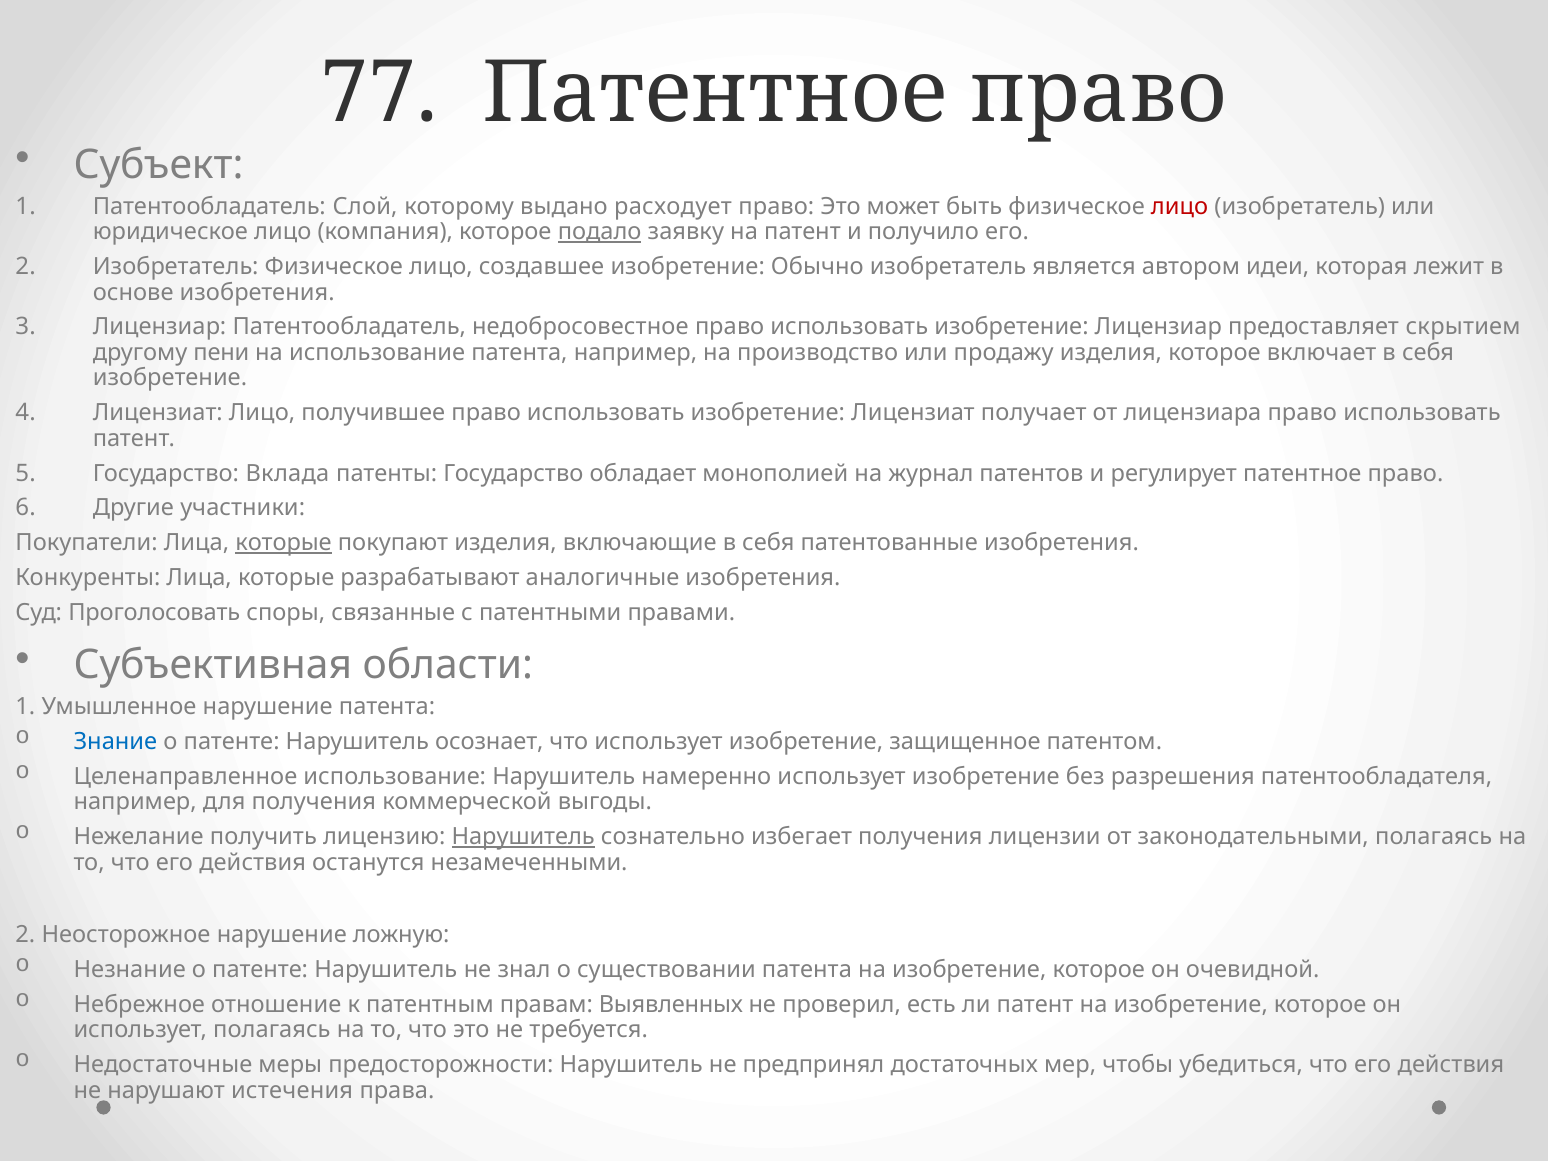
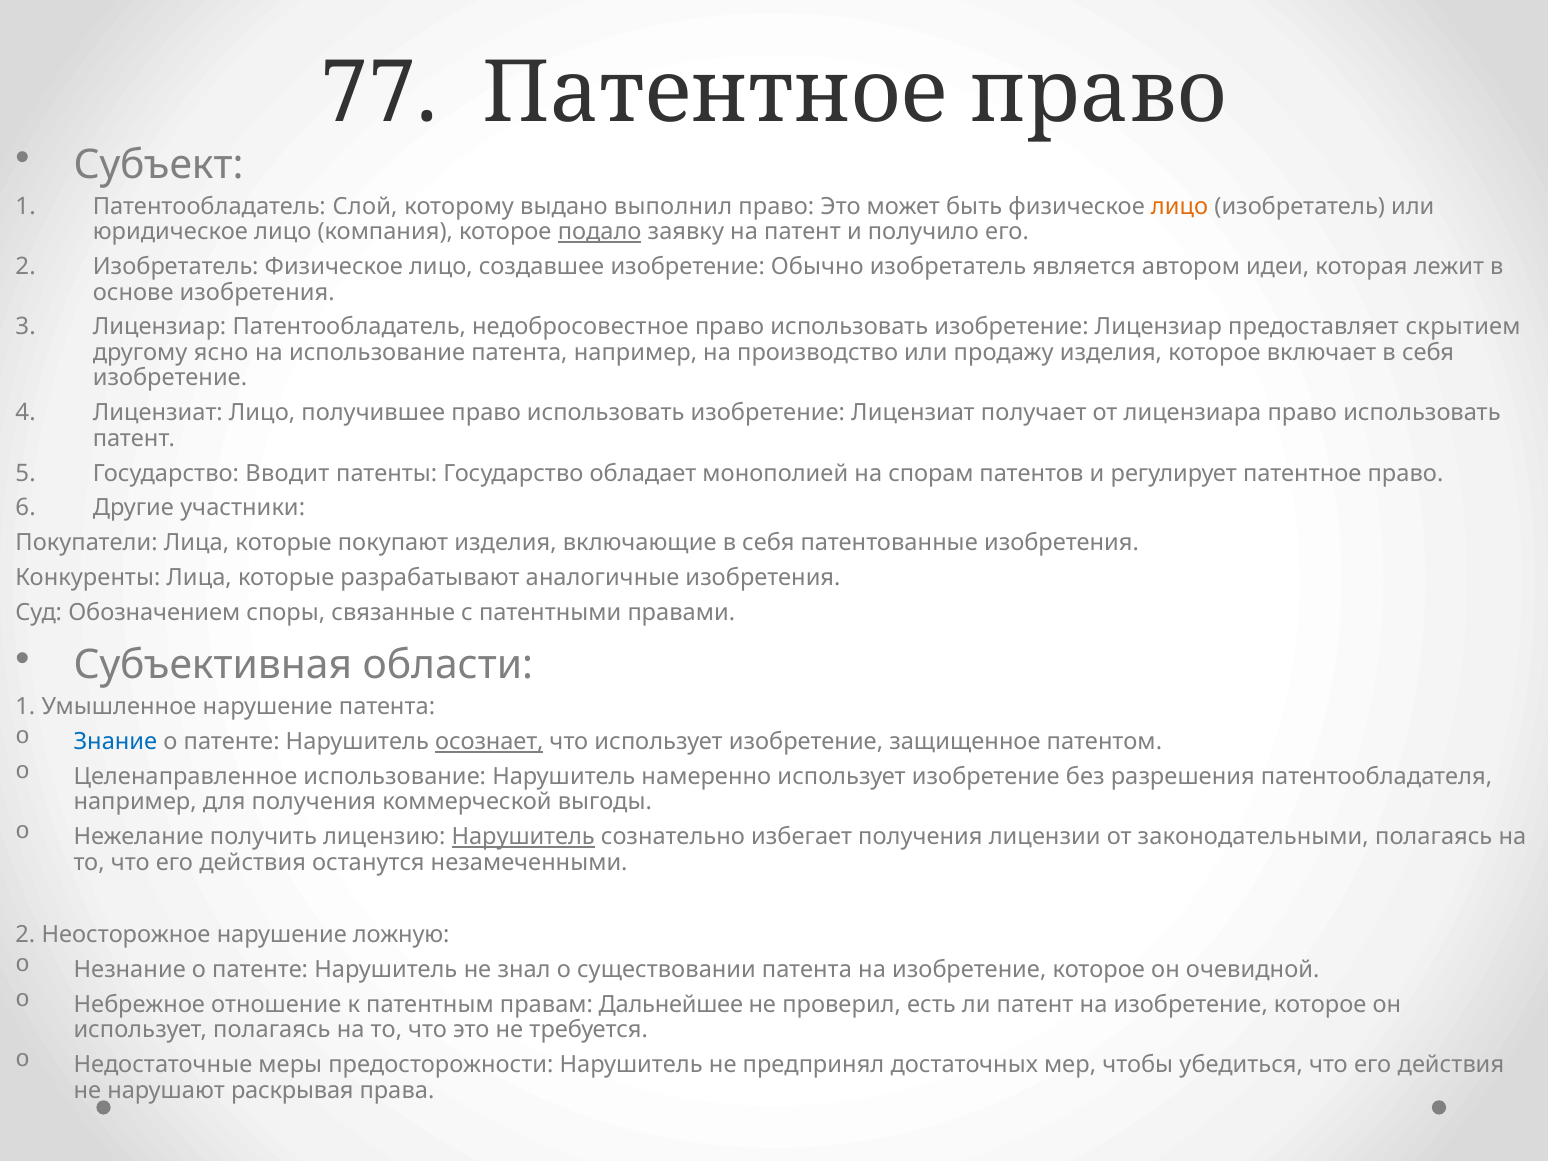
расходует: расходует -> выполнил
лицо at (1180, 206) colour: red -> orange
пени: пени -> ясно
Вклада: Вклада -> Вводит
журнал: журнал -> спорам
которые at (284, 543) underline: present -> none
Проголосовать: Проголосовать -> Обозначением
осознает underline: none -> present
Выявленных: Выявленных -> Дальнейшее
истечения: истечения -> раскрывая
